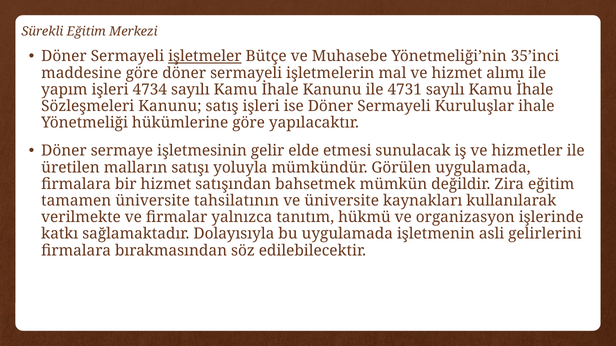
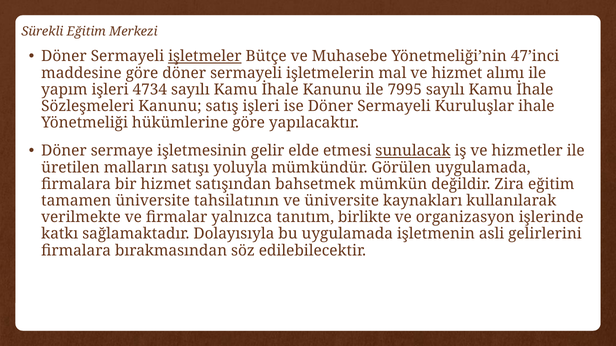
35’inci: 35’inci -> 47’inci
4731: 4731 -> 7995
sunulacak underline: none -> present
hükmü: hükmü -> birlikte
